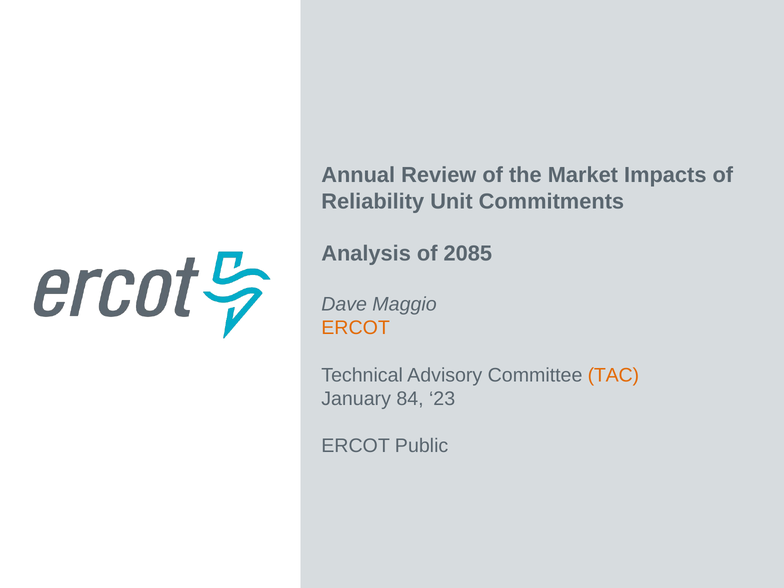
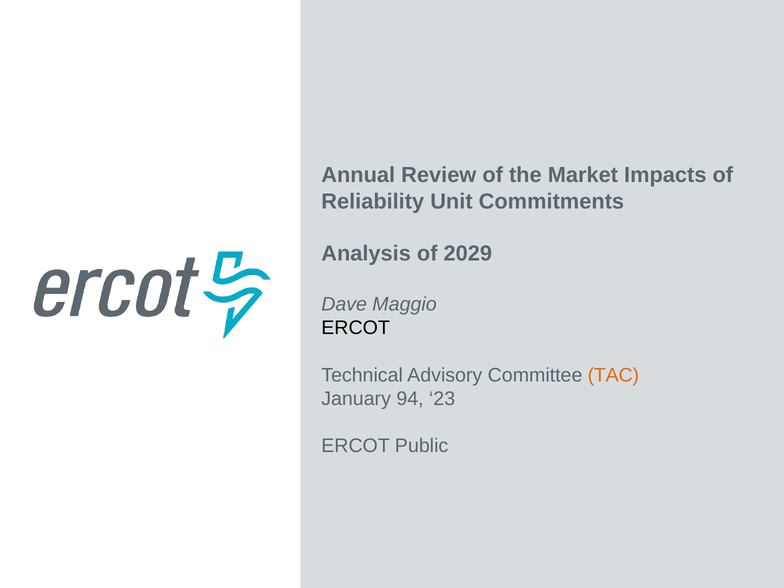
2085: 2085 -> 2029
ERCOT at (356, 328) colour: orange -> black
84: 84 -> 94
